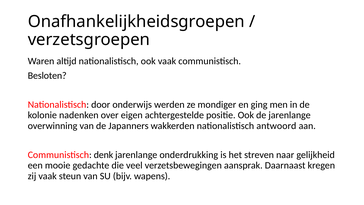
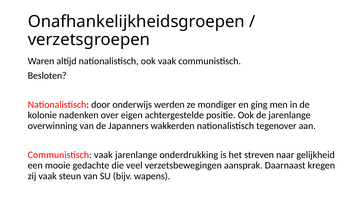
antwoord: antwoord -> tegenover
Communistisch denk: denk -> vaak
